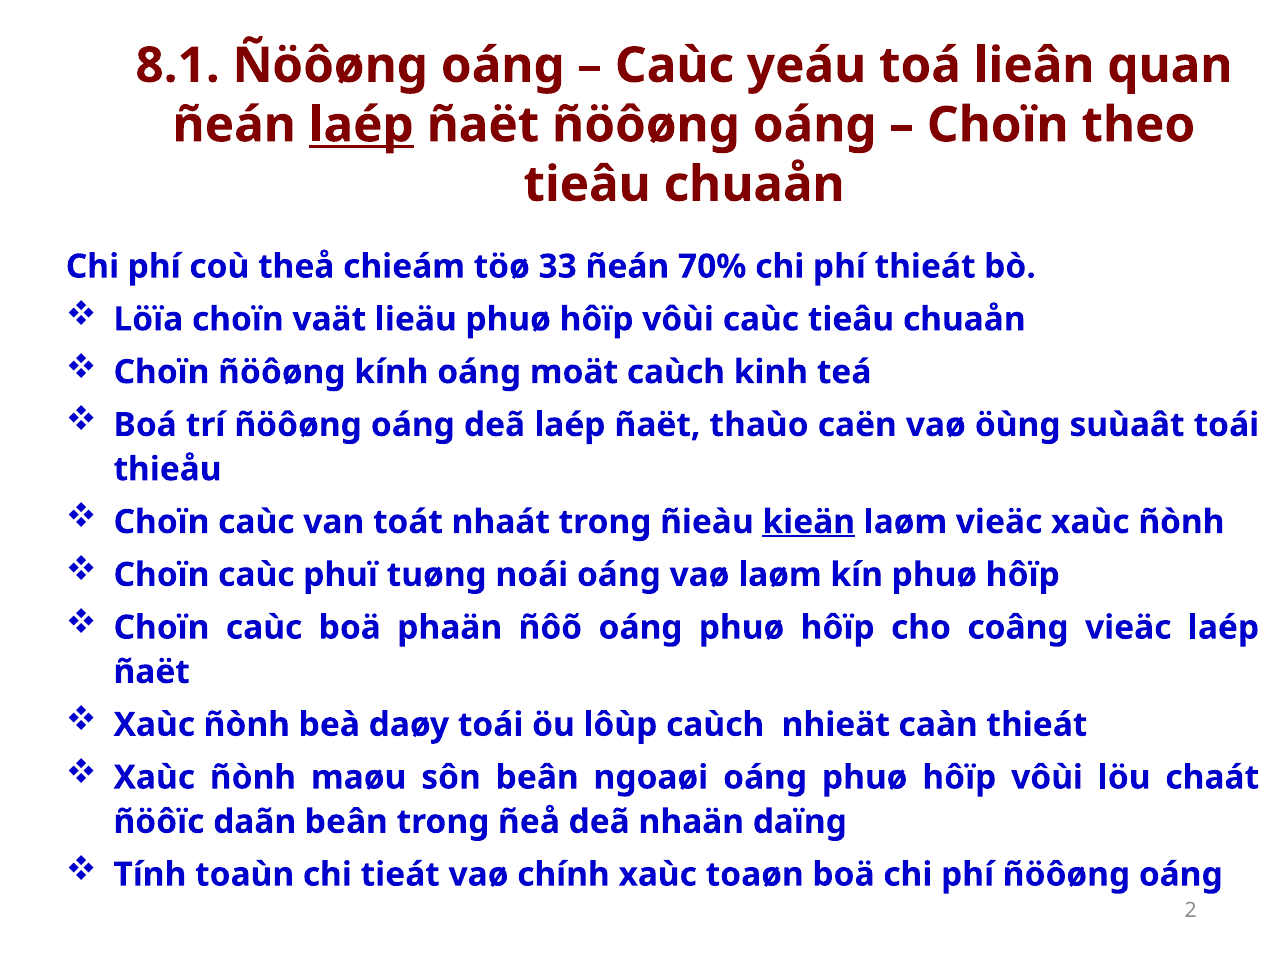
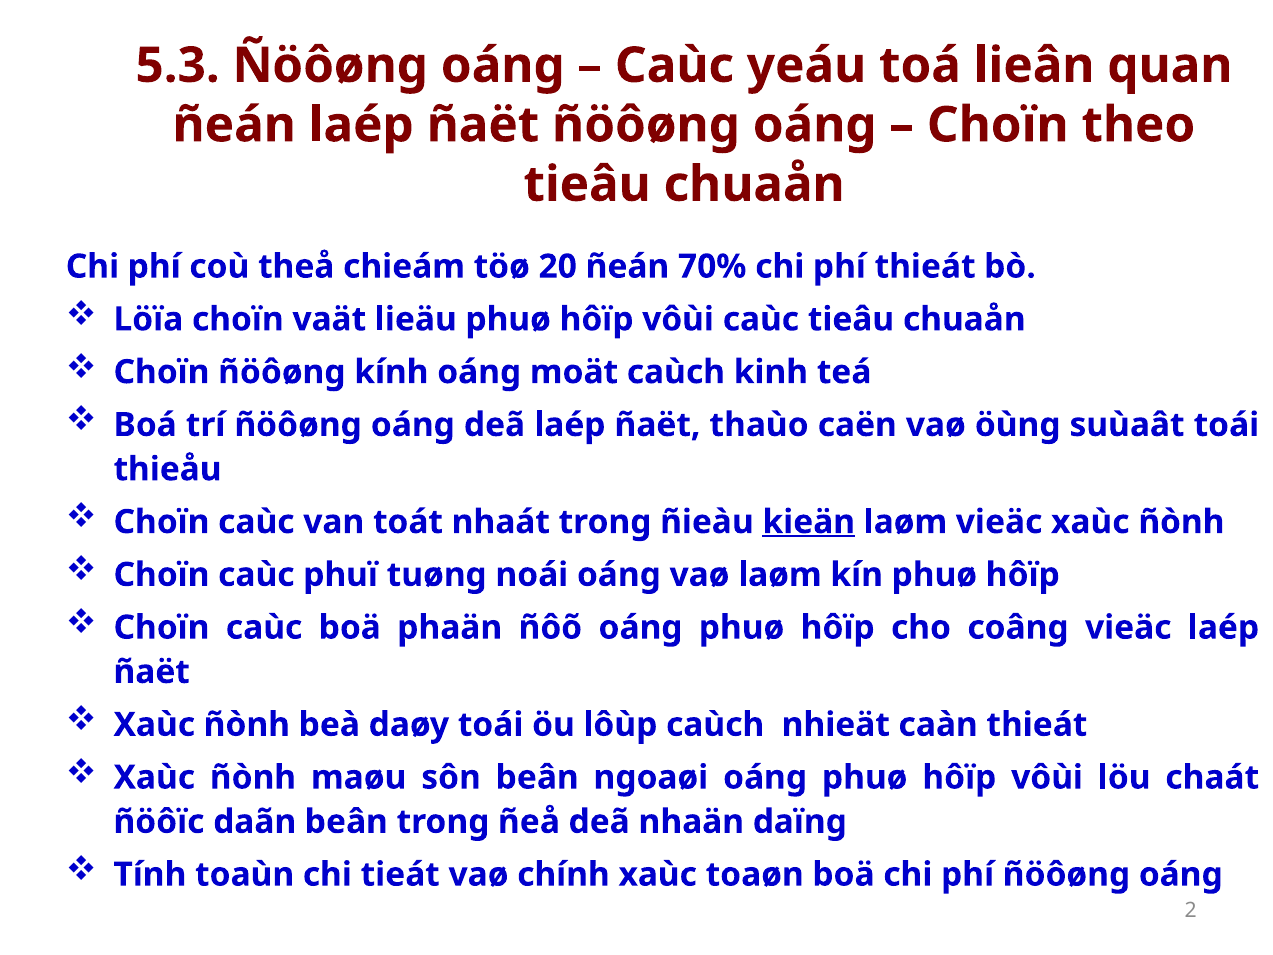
8.1: 8.1 -> 5.3
laép at (361, 125) underline: present -> none
33: 33 -> 20
